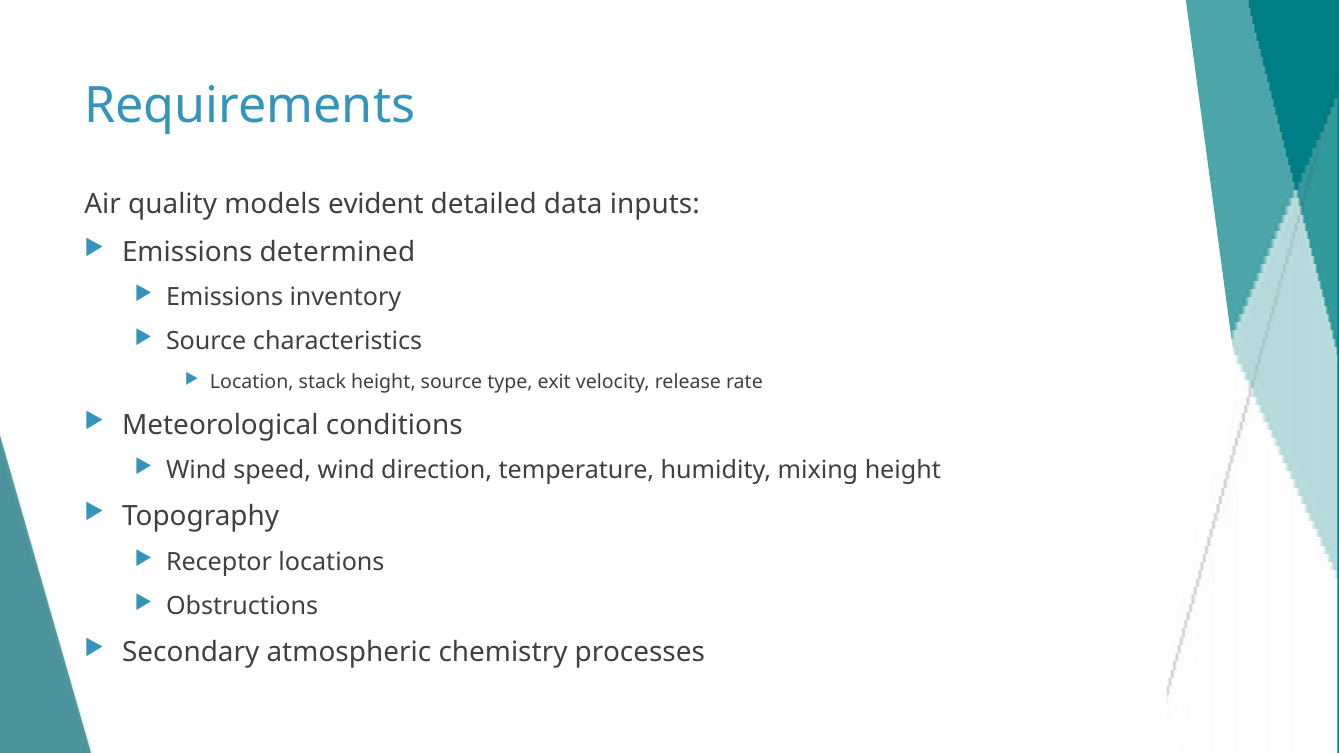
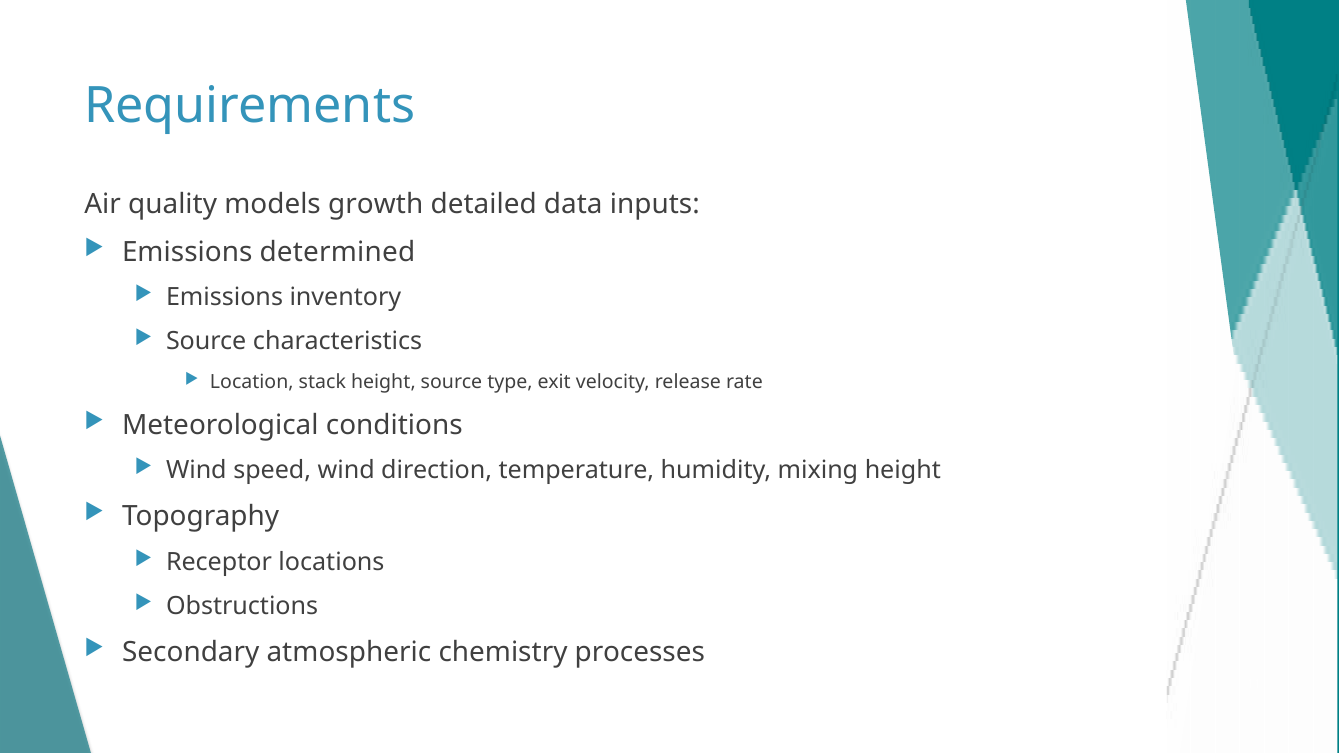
evident: evident -> growth
